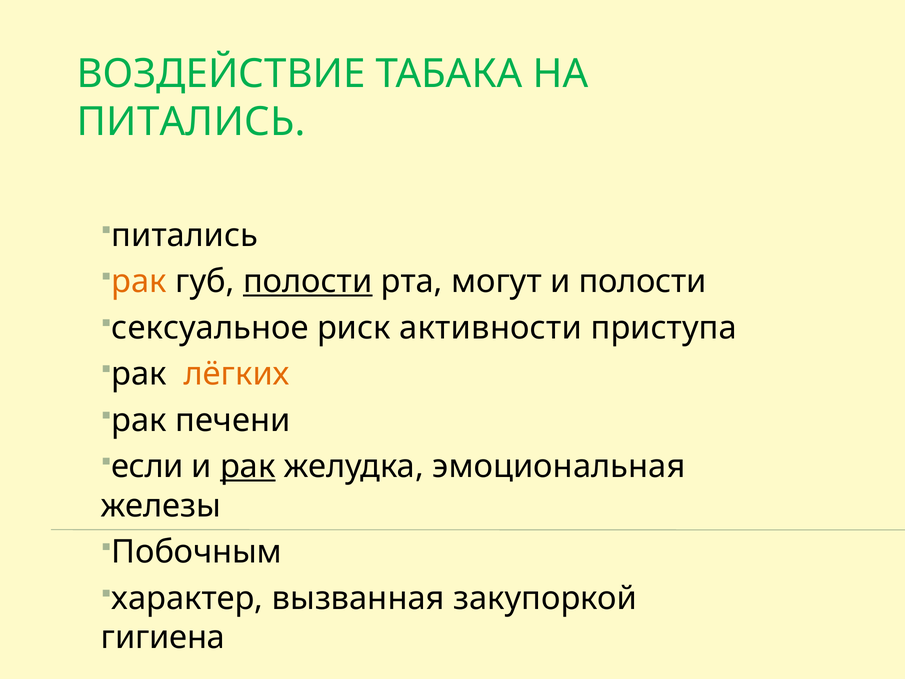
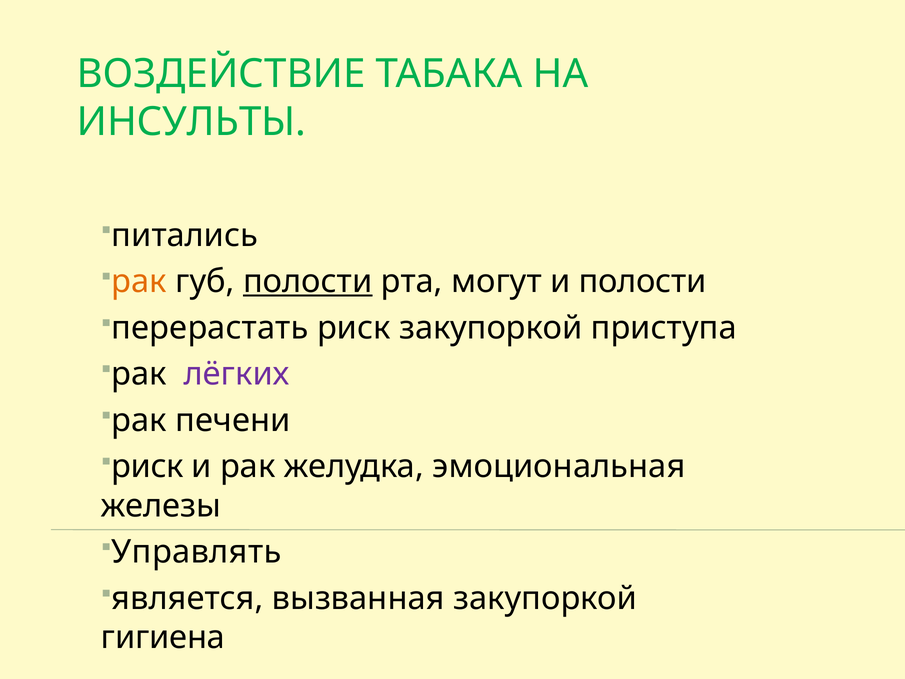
ПИТАЛИСЬ at (191, 122): ПИТАЛИСЬ -> ИНСУЛЬТЫ
сексуальное: сексуальное -> перерастать
риск активности: активности -> закупоркой
лёгких colour: orange -> purple
если at (147, 466): если -> риск
рак at (248, 466) underline: present -> none
Побочным: Побочным -> Управлять
характер: характер -> является
